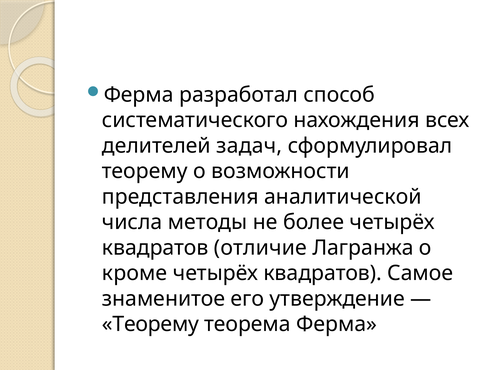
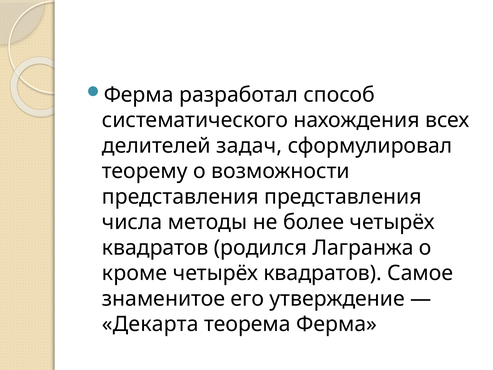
представления аналитической: аналитической -> представления
отличие: отличие -> родился
Теорему at (150, 324): Теорему -> Декарта
